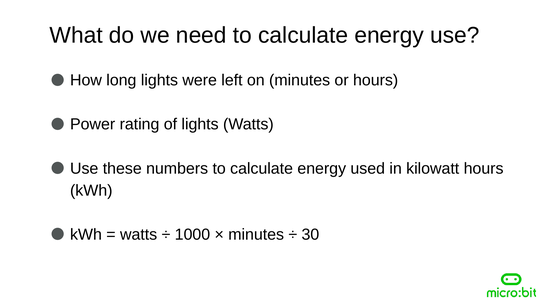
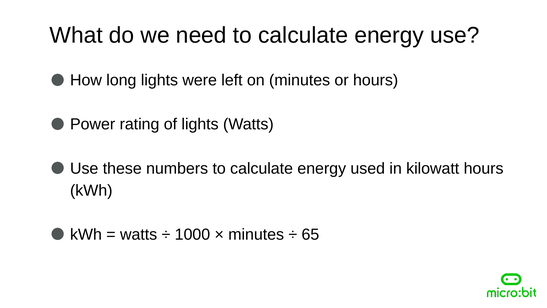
30: 30 -> 65
